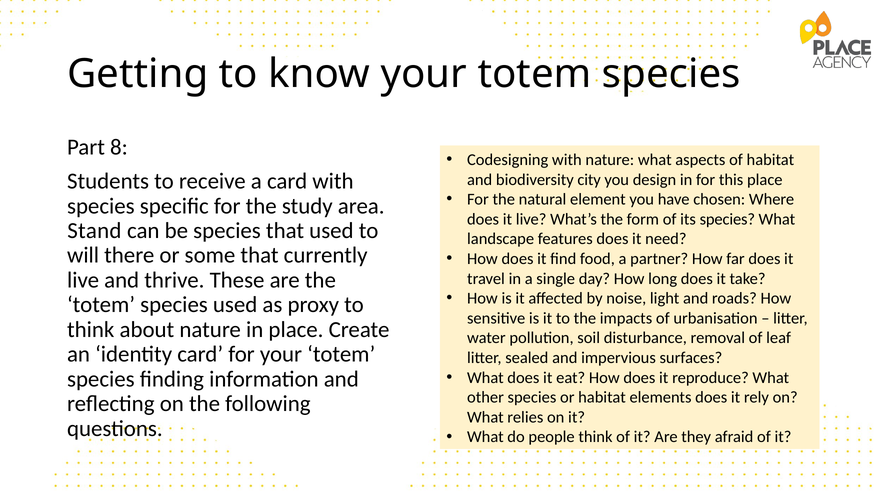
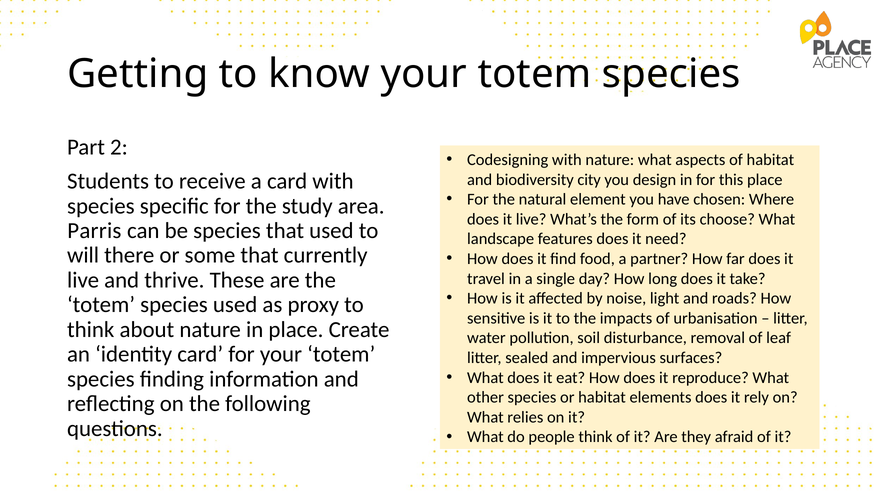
8: 8 -> 2
its species: species -> choose
Stand: Stand -> Parris
